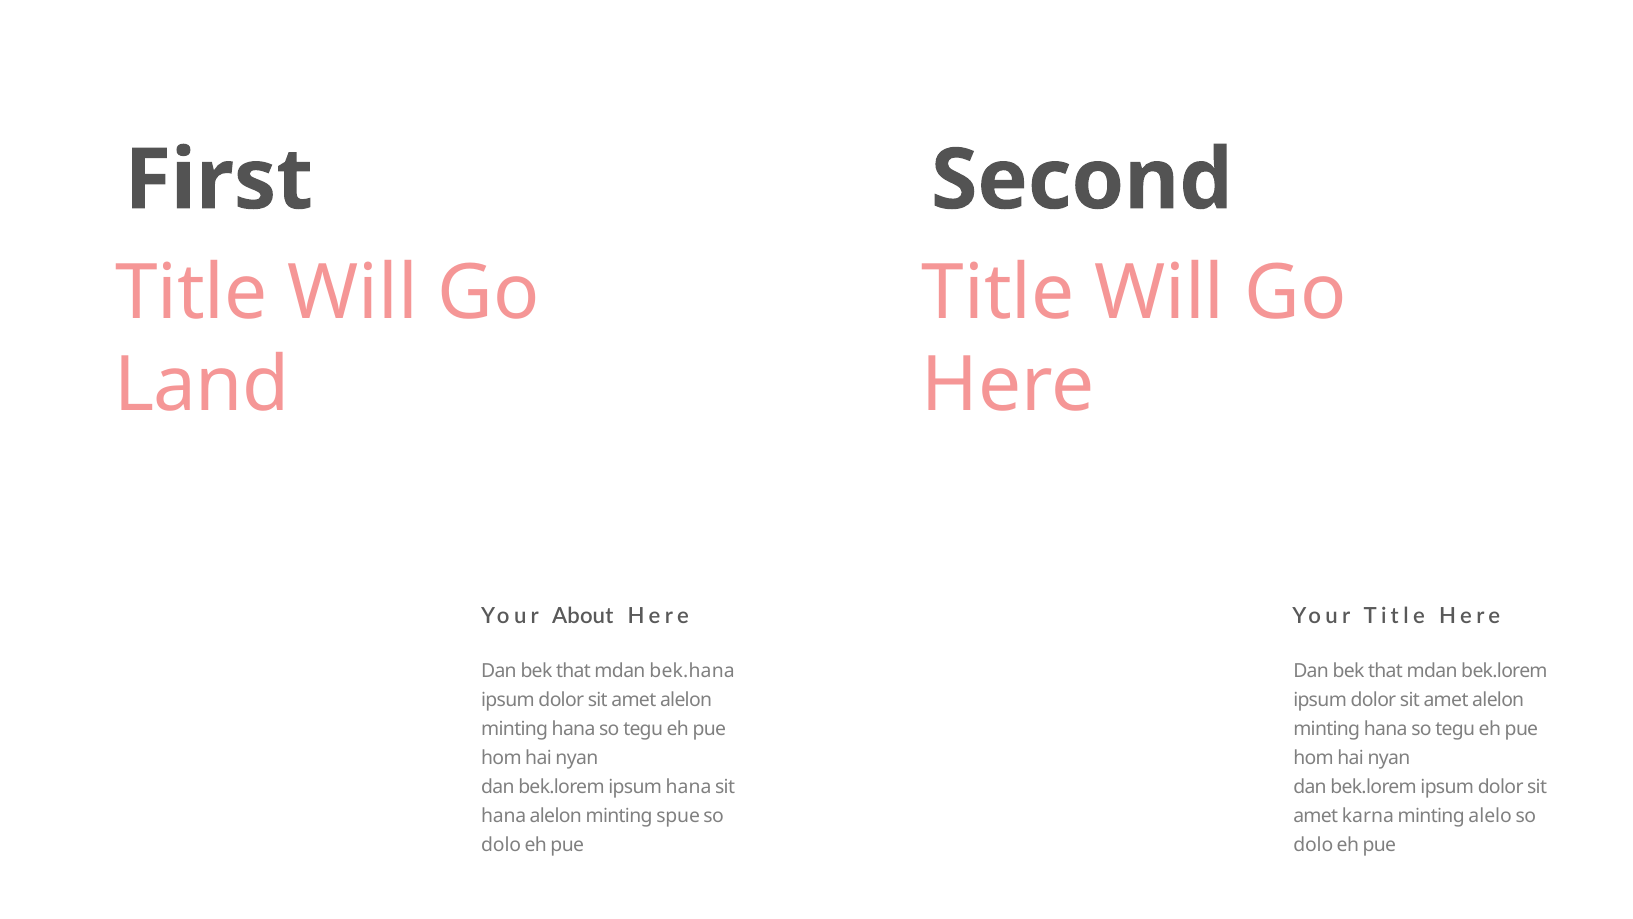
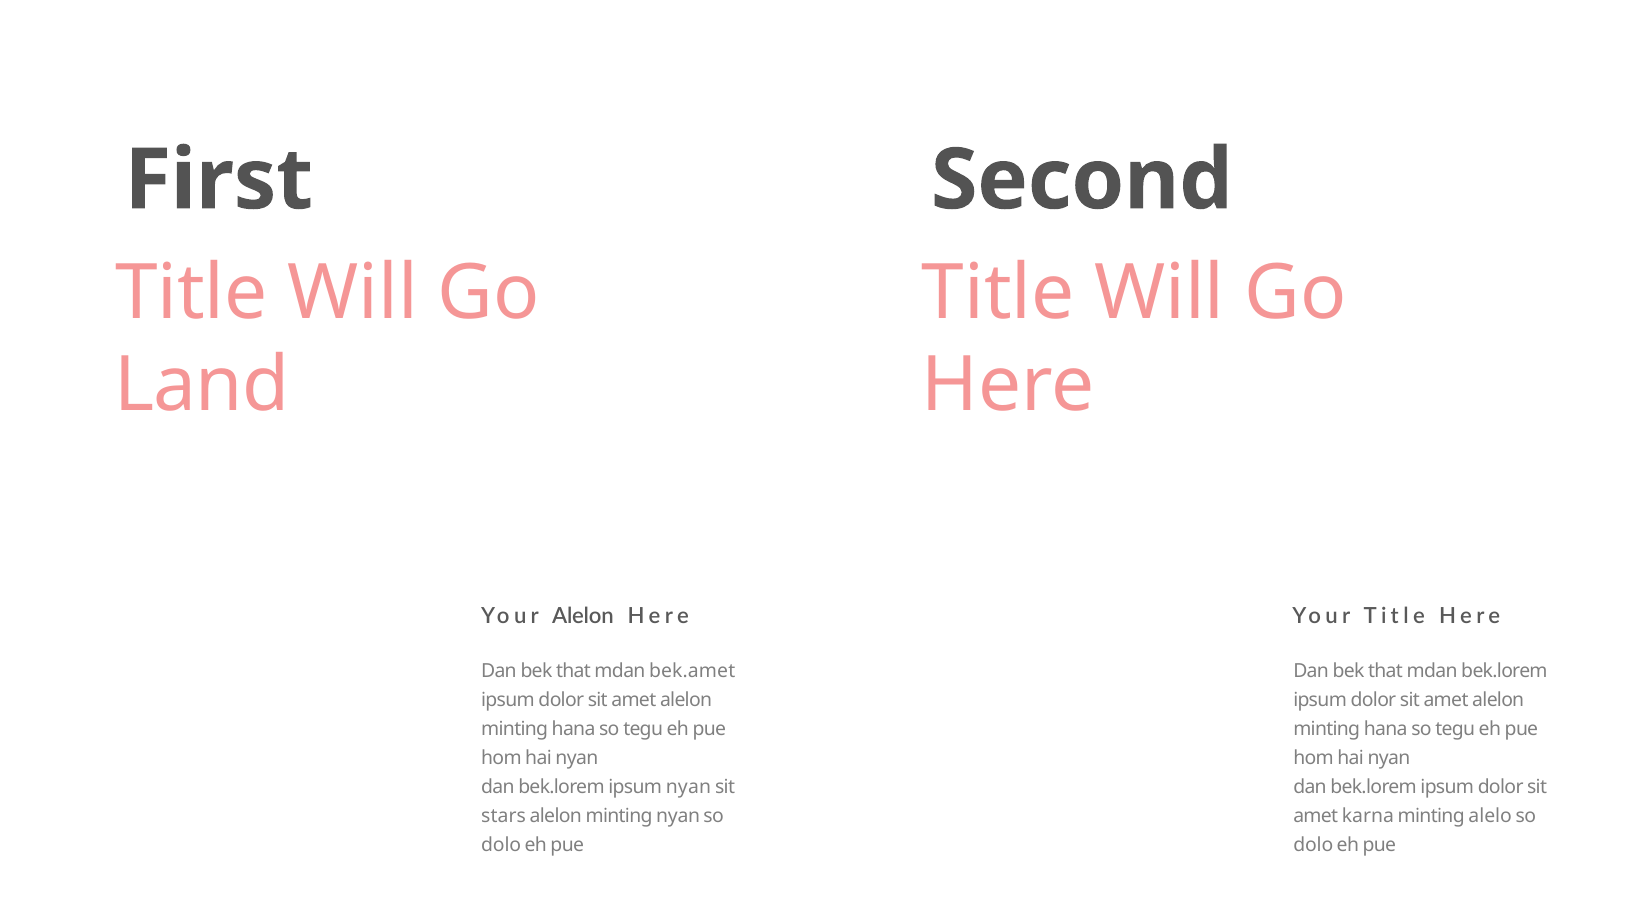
Your About: About -> Alelon
bek.hana: bek.hana -> bek.amet
ipsum hana: hana -> nyan
hana at (504, 816): hana -> stars
minting spue: spue -> nyan
